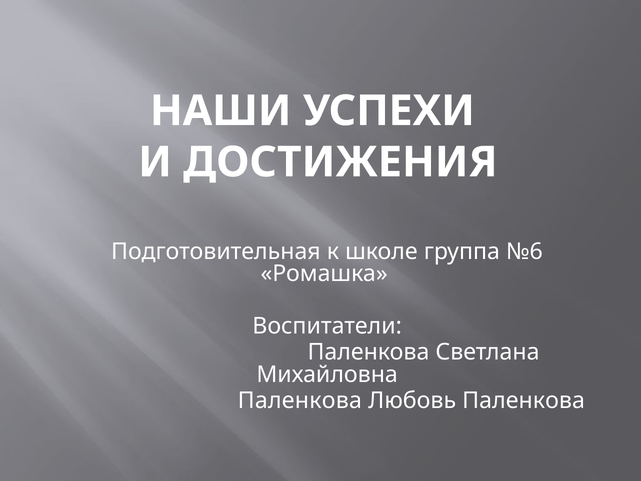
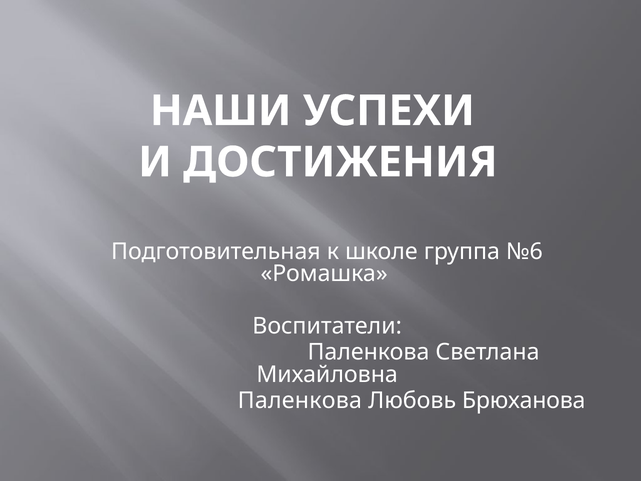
Любовь Паленкова: Паленкова -> Брюханова
